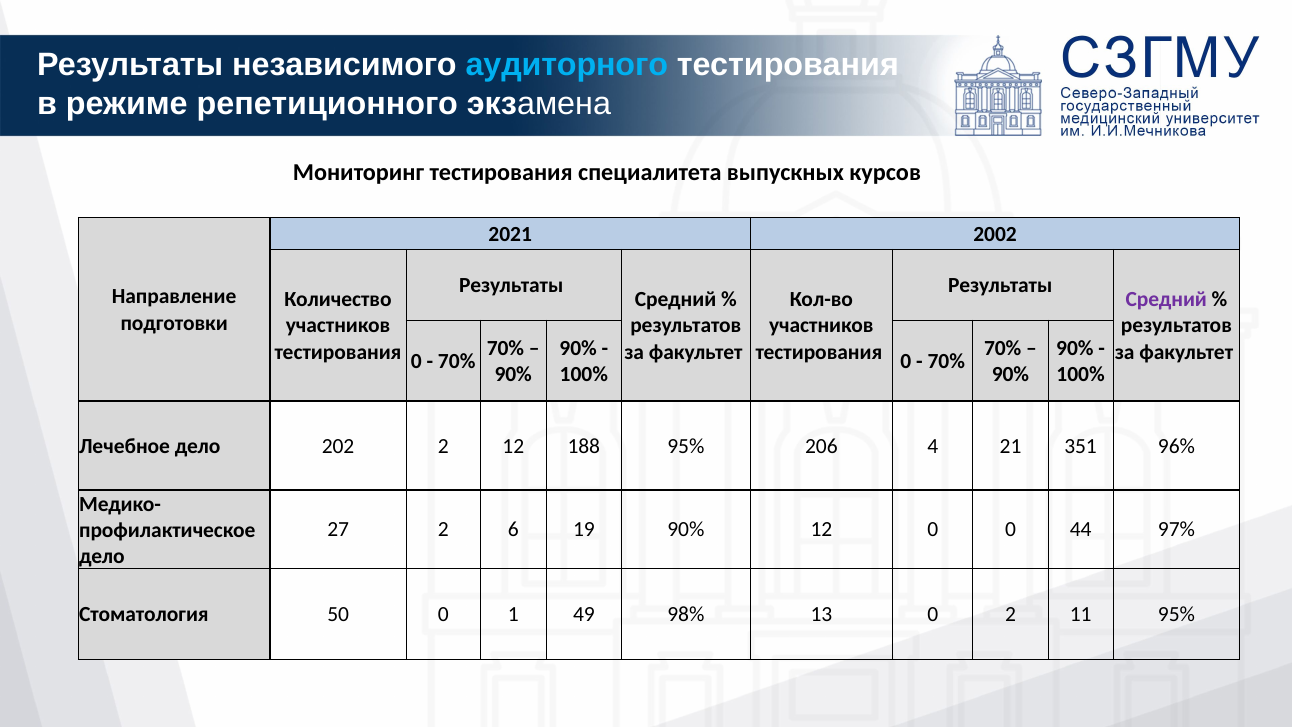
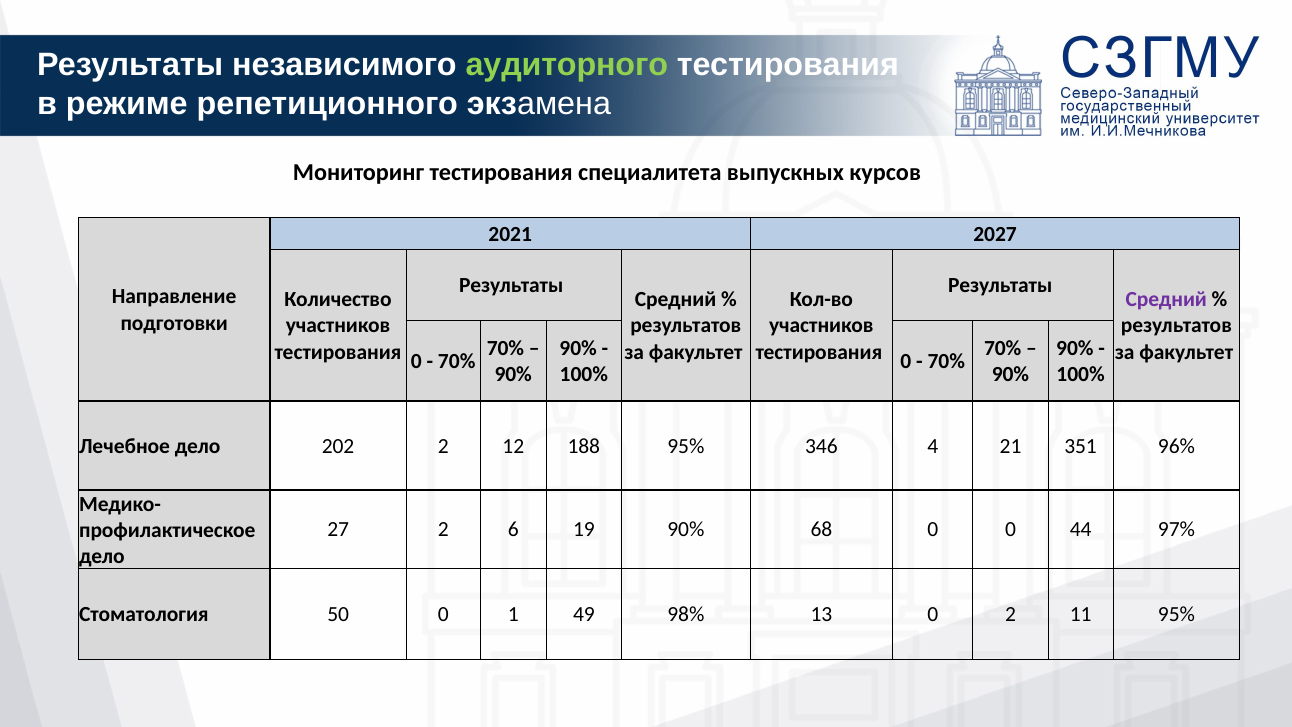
аудиторного colour: light blue -> light green
2002: 2002 -> 2027
206: 206 -> 346
90% 12: 12 -> 68
